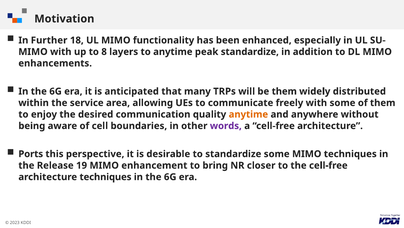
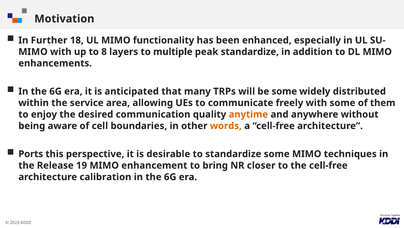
to anytime: anytime -> multiple
be them: them -> some
words colour: purple -> orange
architecture techniques: techniques -> calibration
